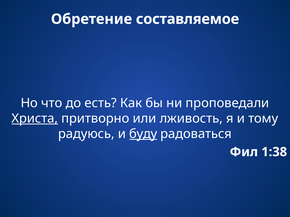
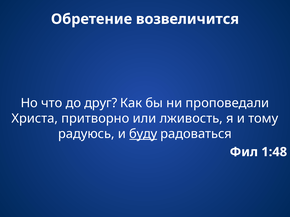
составляемое: составляемое -> возвеличится
есть: есть -> друг
Христа underline: present -> none
1:38: 1:38 -> 1:48
